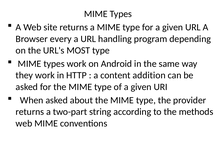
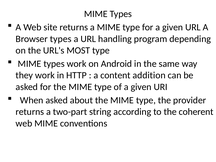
Browser every: every -> types
methods: methods -> coherent
